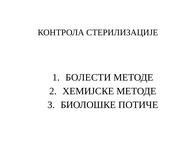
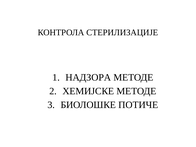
БОЛЕСТИ: БОЛЕСТИ -> НАДЗОРА
